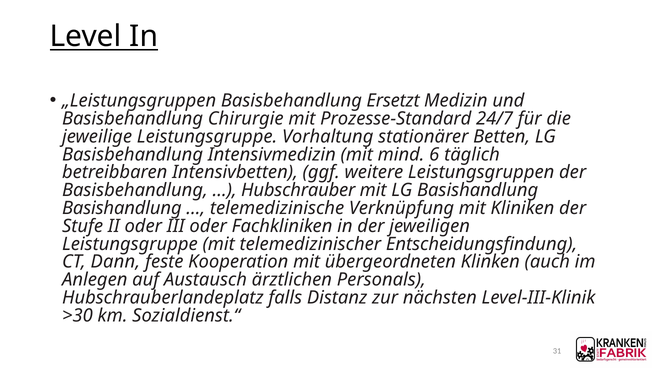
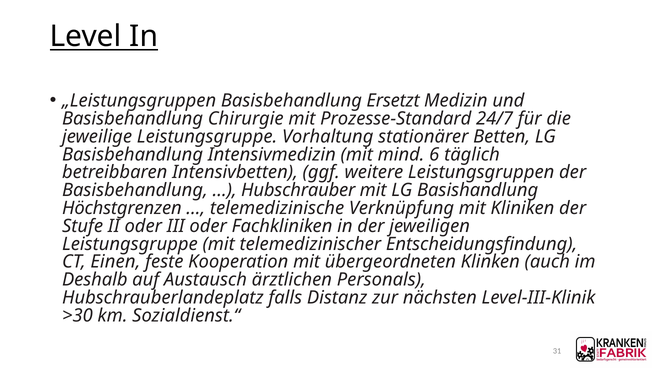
Basishandlung at (122, 208): Basishandlung -> Höchstgrenzen
Dann: Dann -> Einen
Anlegen: Anlegen -> Deshalb
